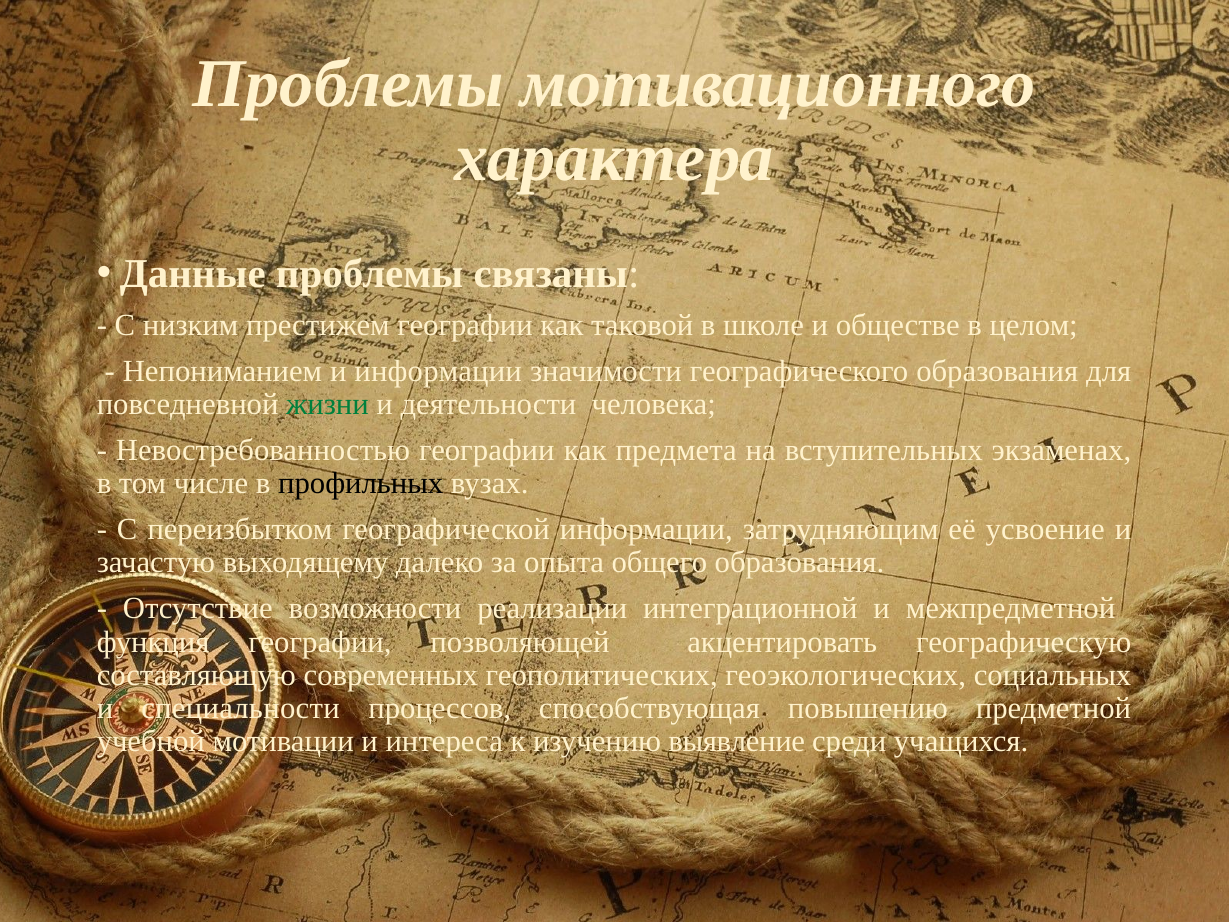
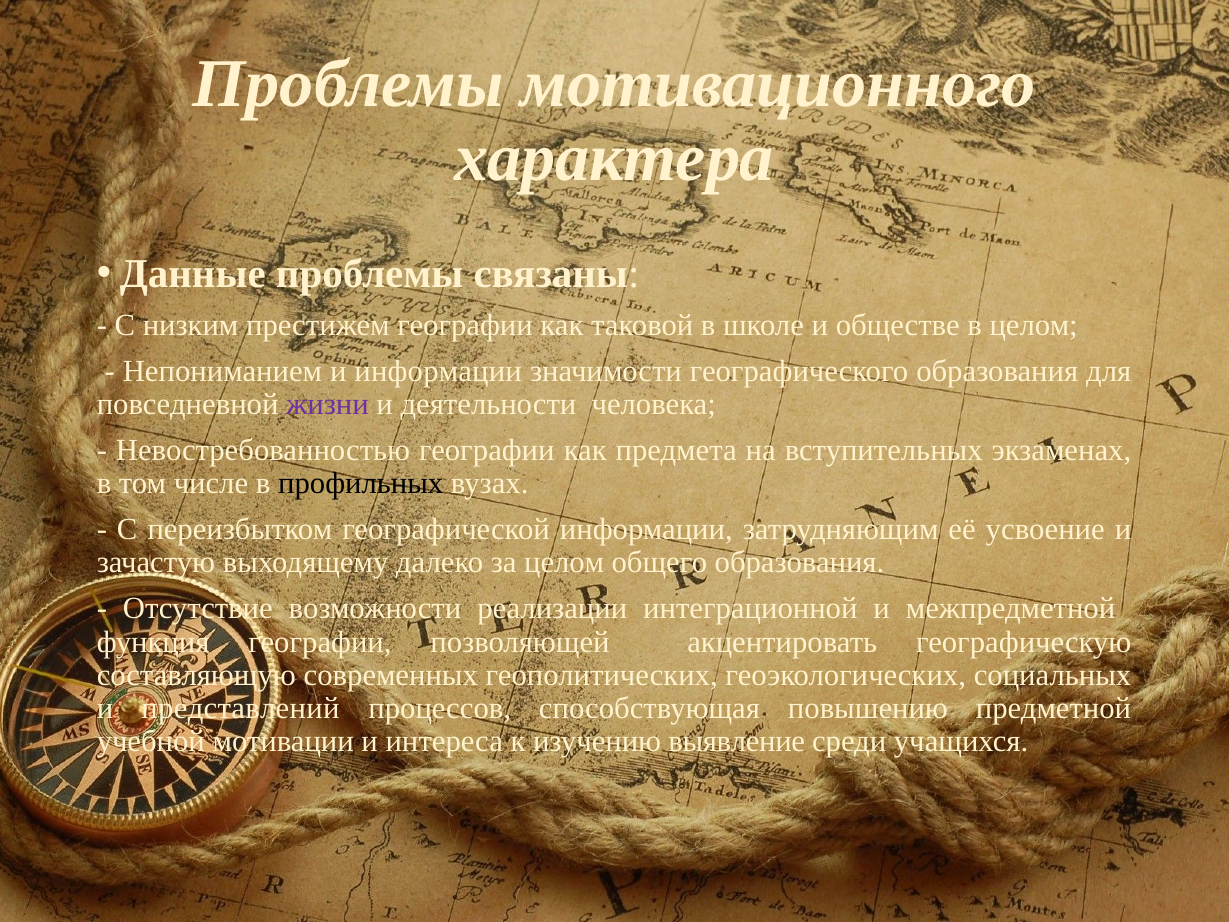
жизни colour: green -> purple
за опыта: опыта -> целом
специальности: специальности -> представлений
